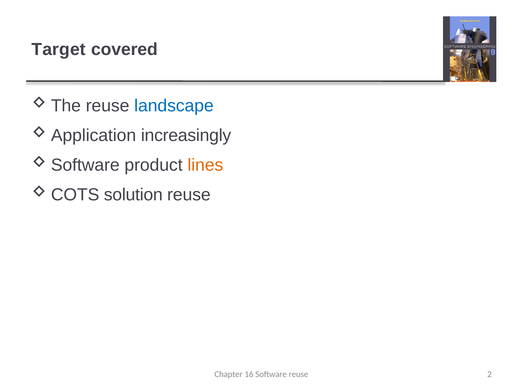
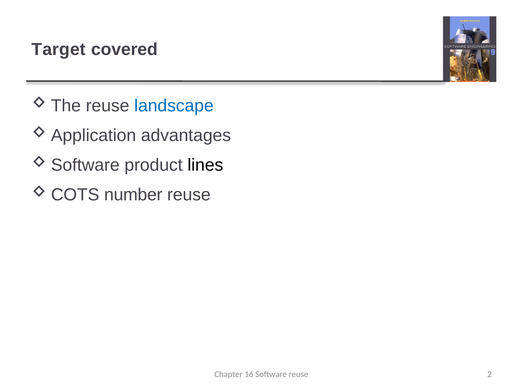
increasingly: increasingly -> advantages
lines colour: orange -> black
solution: solution -> number
